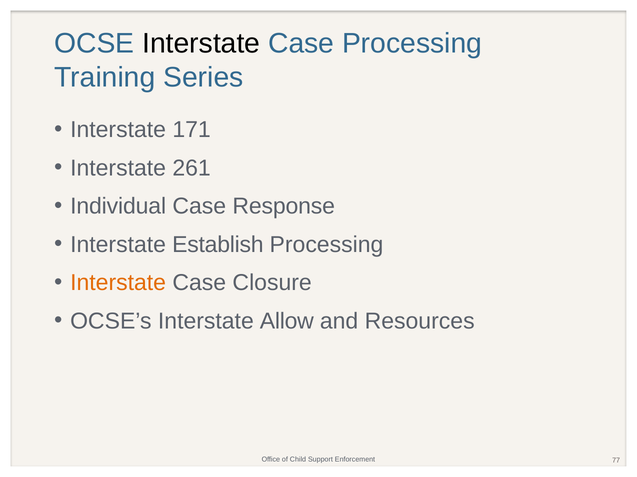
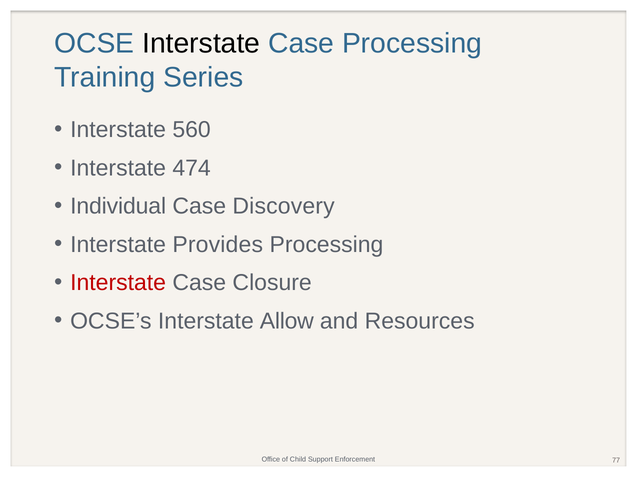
171: 171 -> 560
261: 261 -> 474
Response: Response -> Discovery
Establish: Establish -> Provides
Interstate at (118, 283) colour: orange -> red
